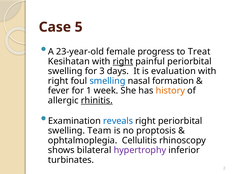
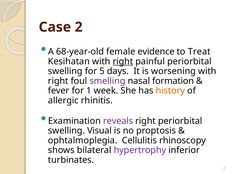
Case 5: 5 -> 2
23-year-old: 23-year-old -> 68-year-old
progress: progress -> evidence
3: 3 -> 5
evaluation: evaluation -> worsening
smelling colour: blue -> purple
rhinitis underline: present -> none
reveals colour: blue -> purple
Team: Team -> Visual
